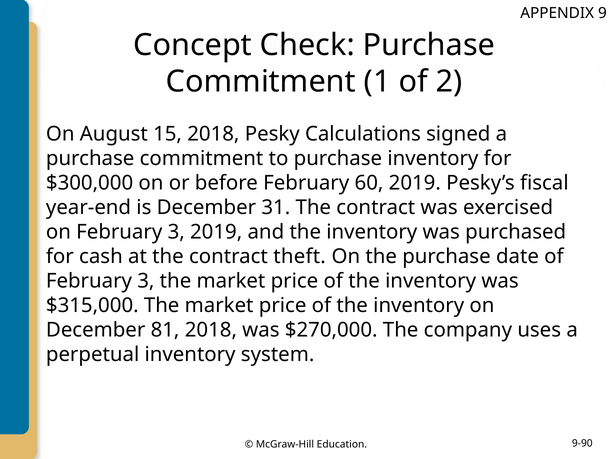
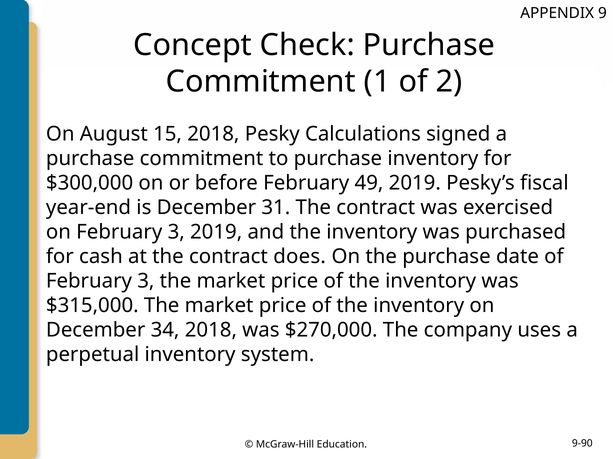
60: 60 -> 49
theft: theft -> does
81: 81 -> 34
